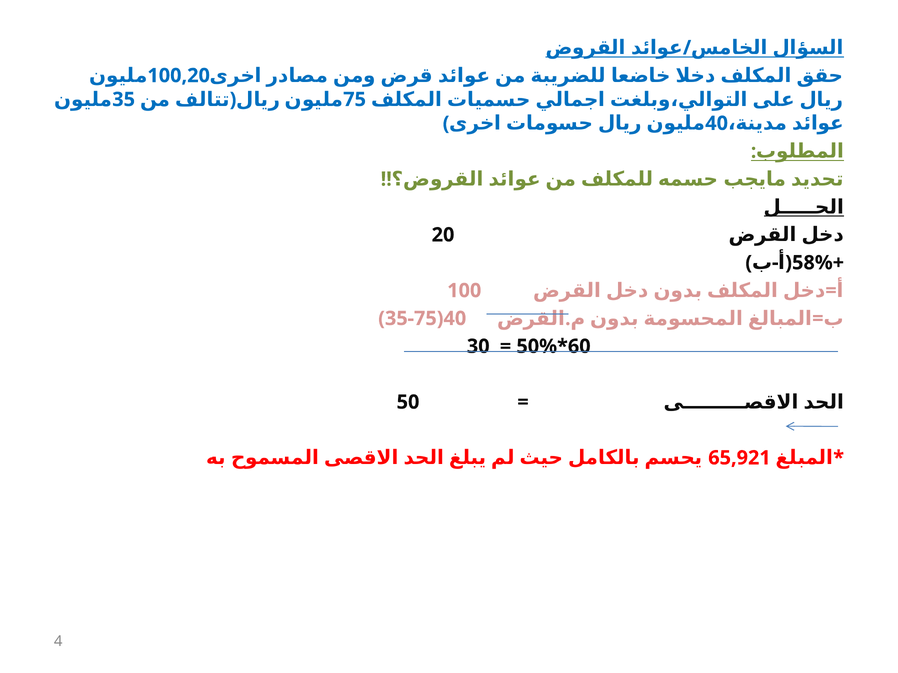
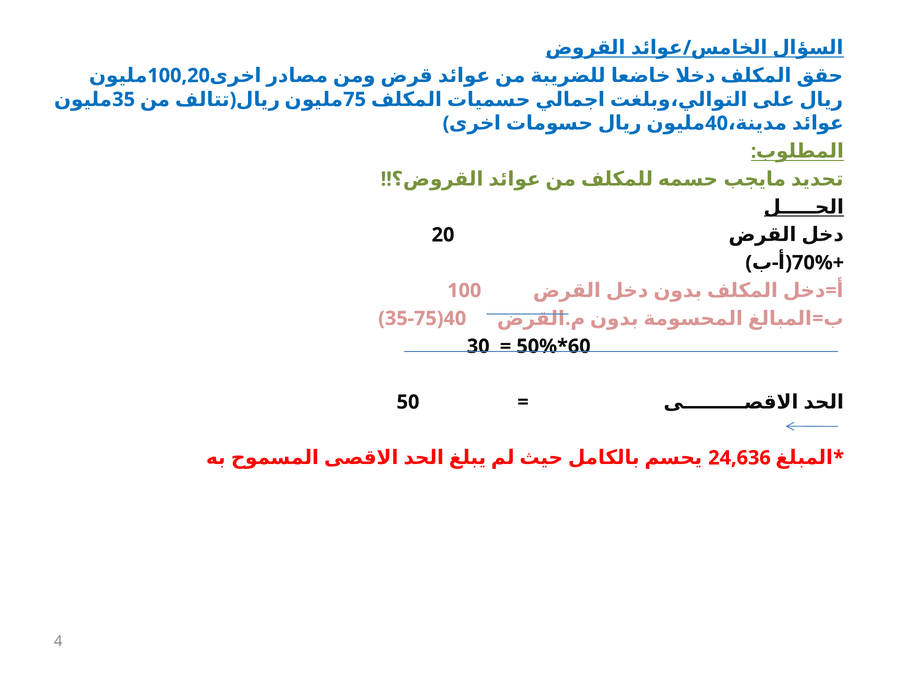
58%: 58% -> 70%
65,921: 65,921 -> 24,636
